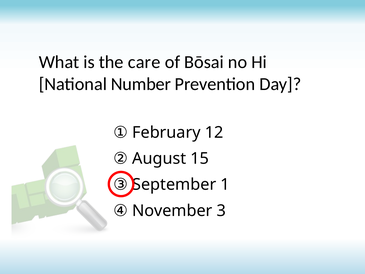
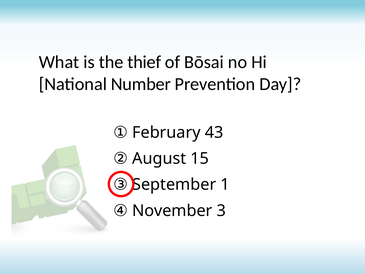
care: care -> thief
12: 12 -> 43
